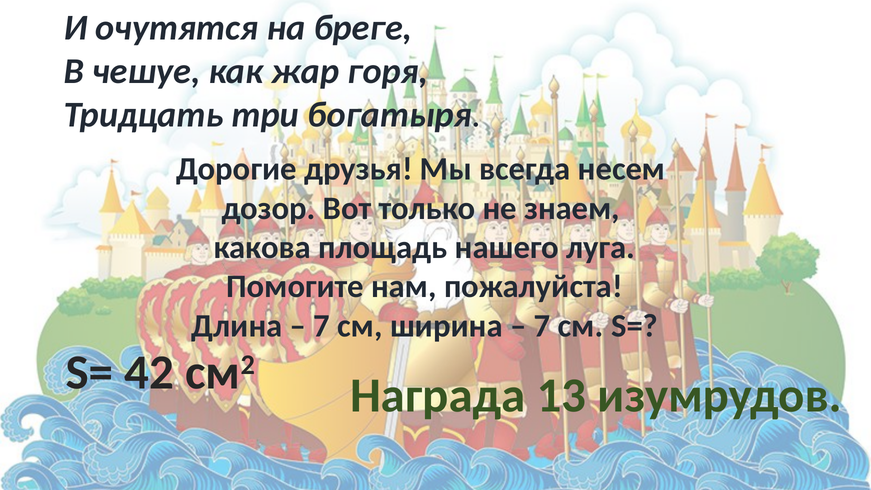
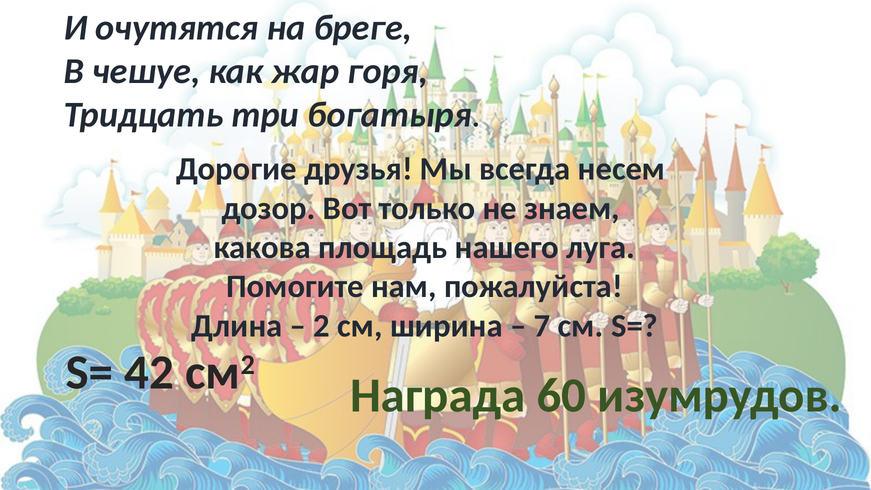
7 at (322, 326): 7 -> 2
13: 13 -> 60
